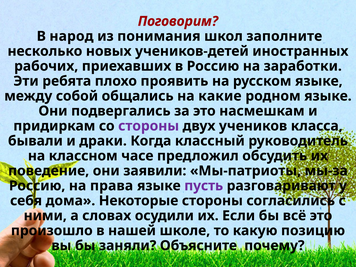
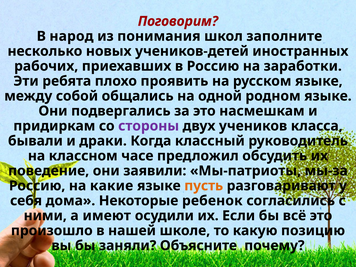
какие: какие -> одной
права: права -> какие
пусть colour: purple -> orange
Некоторые стороны: стороны -> ребенок
словах: словах -> имеют
